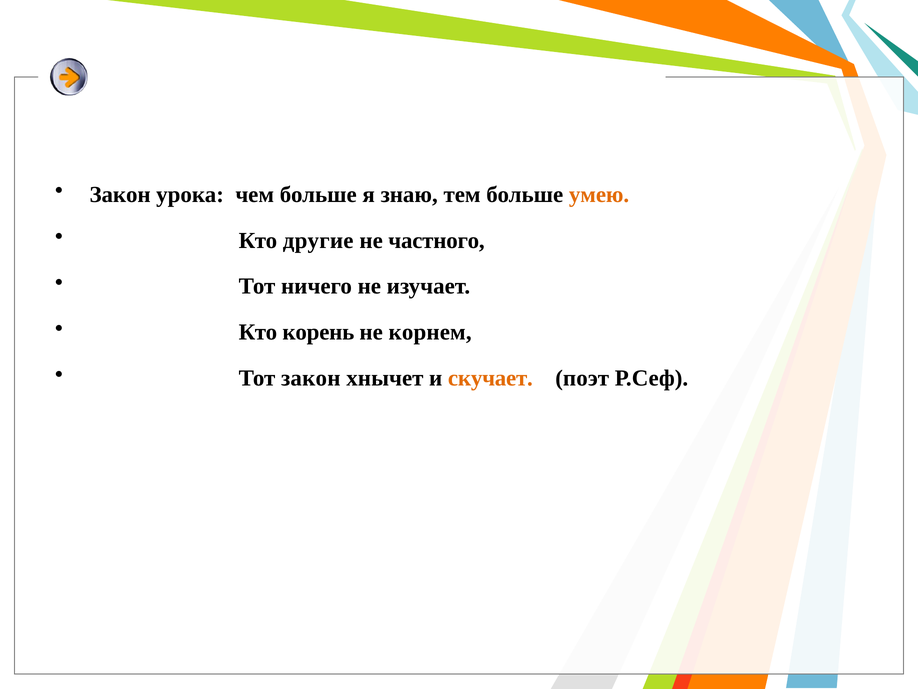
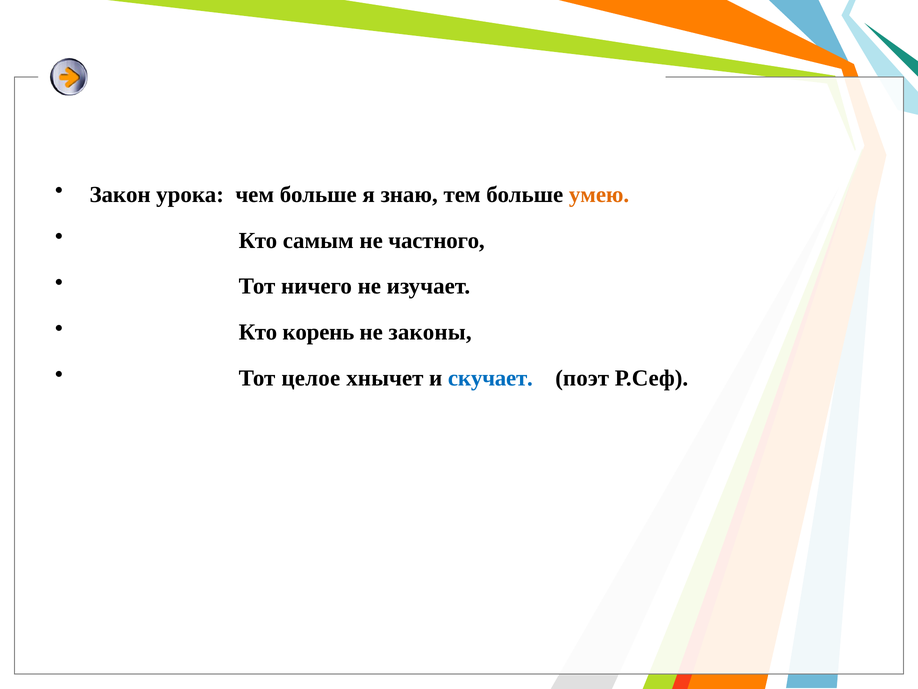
другие: другие -> самым
корнем: корнем -> законы
Тот закон: закон -> целое
скучает colour: orange -> blue
